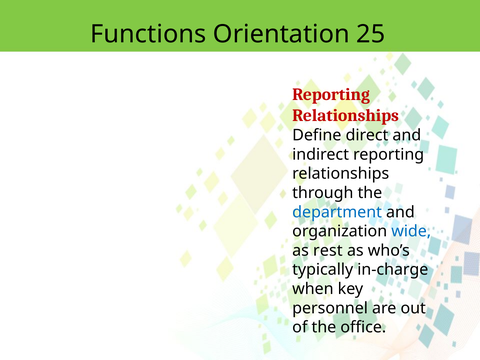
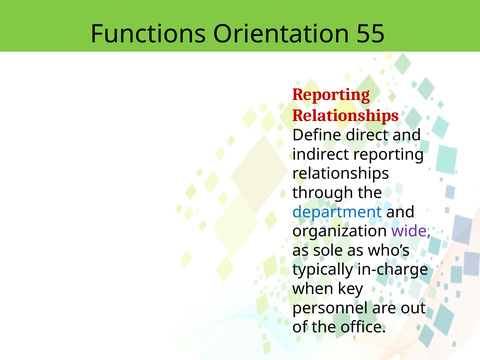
25: 25 -> 55
wide colour: blue -> purple
rest: rest -> sole
